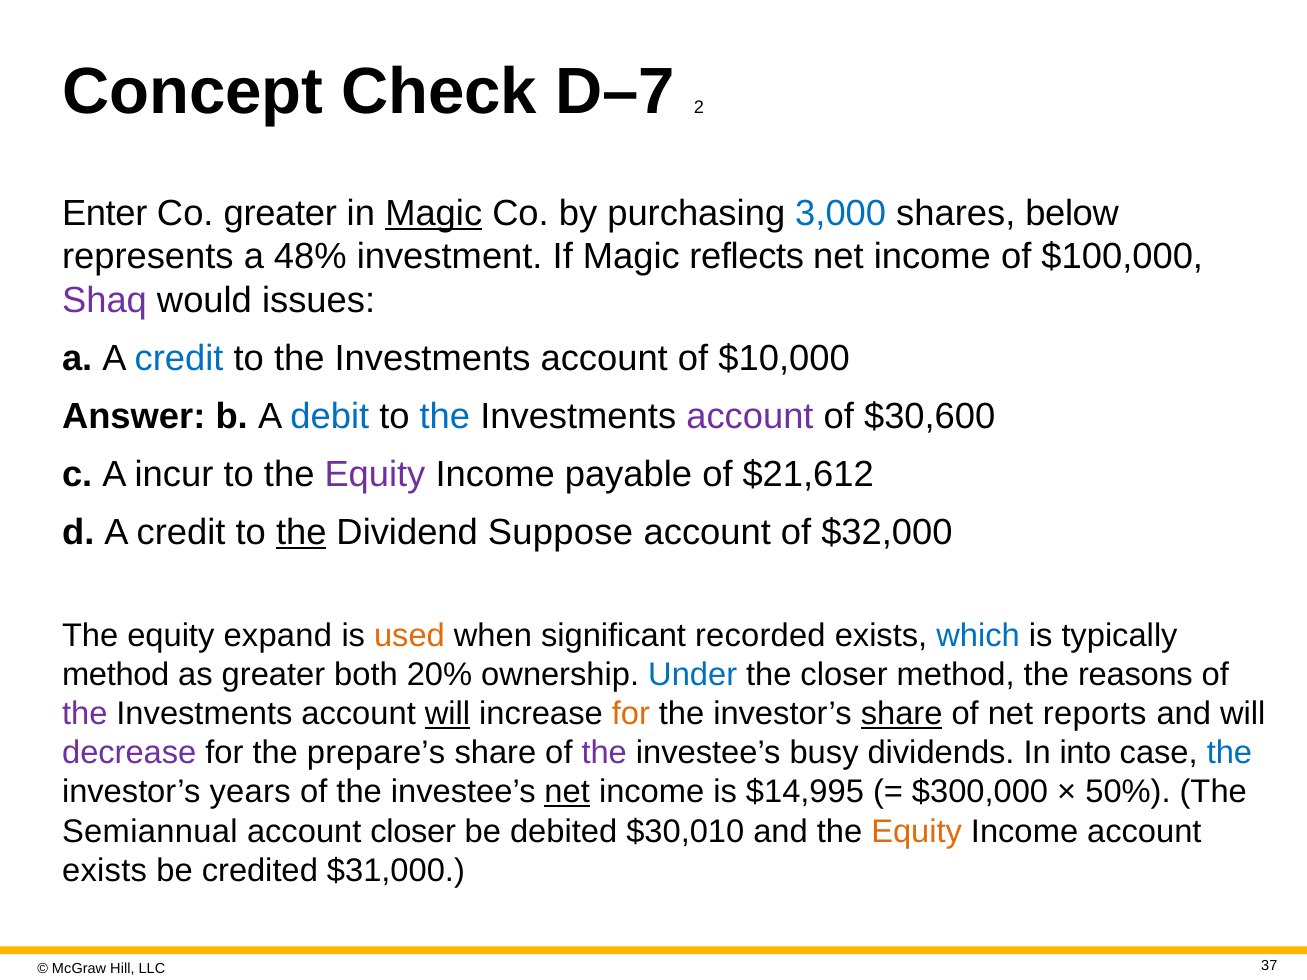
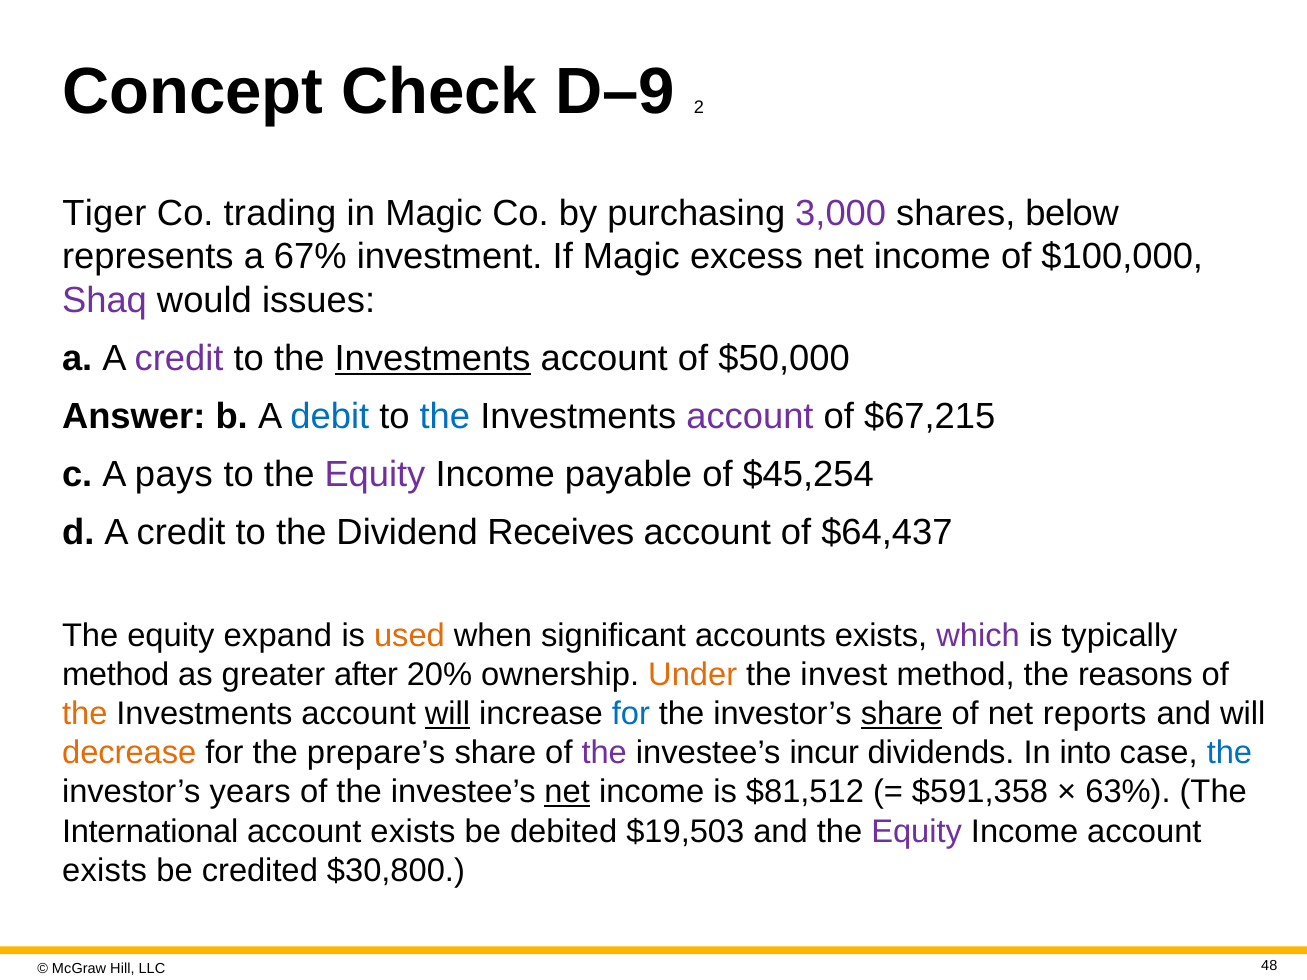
D–7: D–7 -> D–9
Enter: Enter -> Tiger
Co greater: greater -> trading
Magic at (434, 213) underline: present -> none
3,000 colour: blue -> purple
48%: 48% -> 67%
reflects: reflects -> excess
credit at (179, 359) colour: blue -> purple
Investments at (433, 359) underline: none -> present
$10,000: $10,000 -> $50,000
$30,600: $30,600 -> $67,215
incur: incur -> pays
$21,612: $21,612 -> $45,254
the at (301, 533) underline: present -> none
Suppose: Suppose -> Receives
$32,000: $32,000 -> $64,437
recorded: recorded -> accounts
which colour: blue -> purple
both: both -> after
Under colour: blue -> orange
the closer: closer -> invest
the at (85, 714) colour: purple -> orange
for at (631, 714) colour: orange -> blue
decrease colour: purple -> orange
busy: busy -> incur
$14,995: $14,995 -> $81,512
$300,000: $300,000 -> $591,358
50%: 50% -> 63%
Semiannual: Semiannual -> International
closer at (413, 832): closer -> exists
$30,010: $30,010 -> $19,503
Equity at (917, 832) colour: orange -> purple
$31,000: $31,000 -> $30,800
37: 37 -> 48
